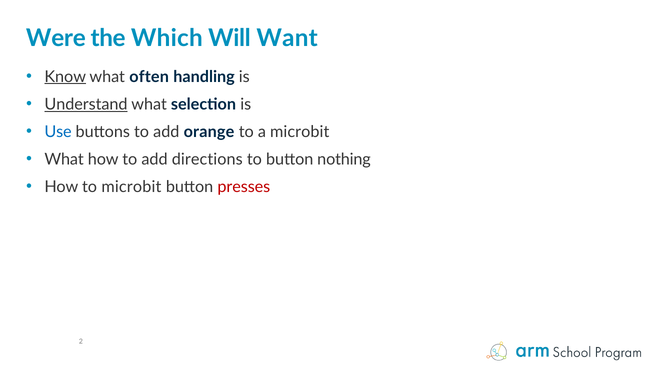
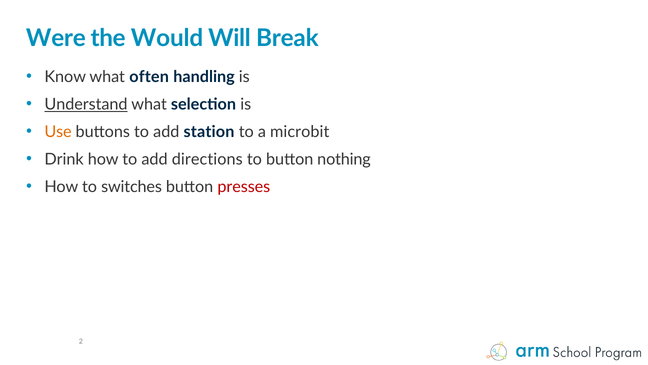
Which: Which -> Would
Want: Want -> Break
Know underline: present -> none
Use colour: blue -> orange
orange: orange -> station
What at (64, 159): What -> Drink
to microbit: microbit -> switches
